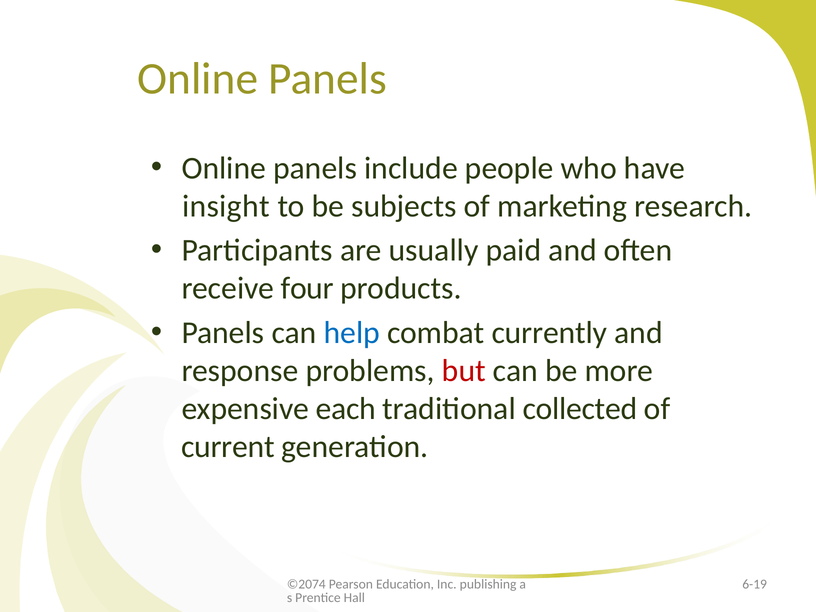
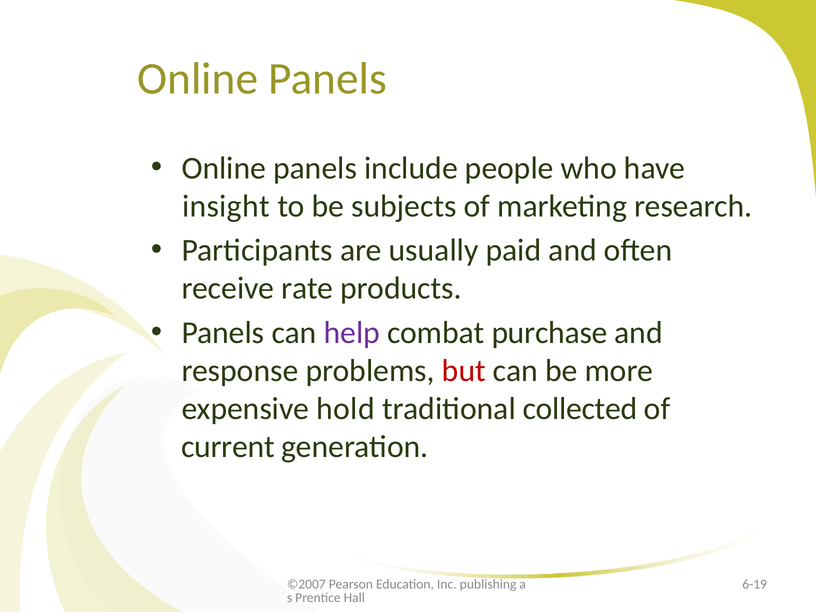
four: four -> rate
help colour: blue -> purple
currently: currently -> purchase
each: each -> hold
©2074: ©2074 -> ©2007
